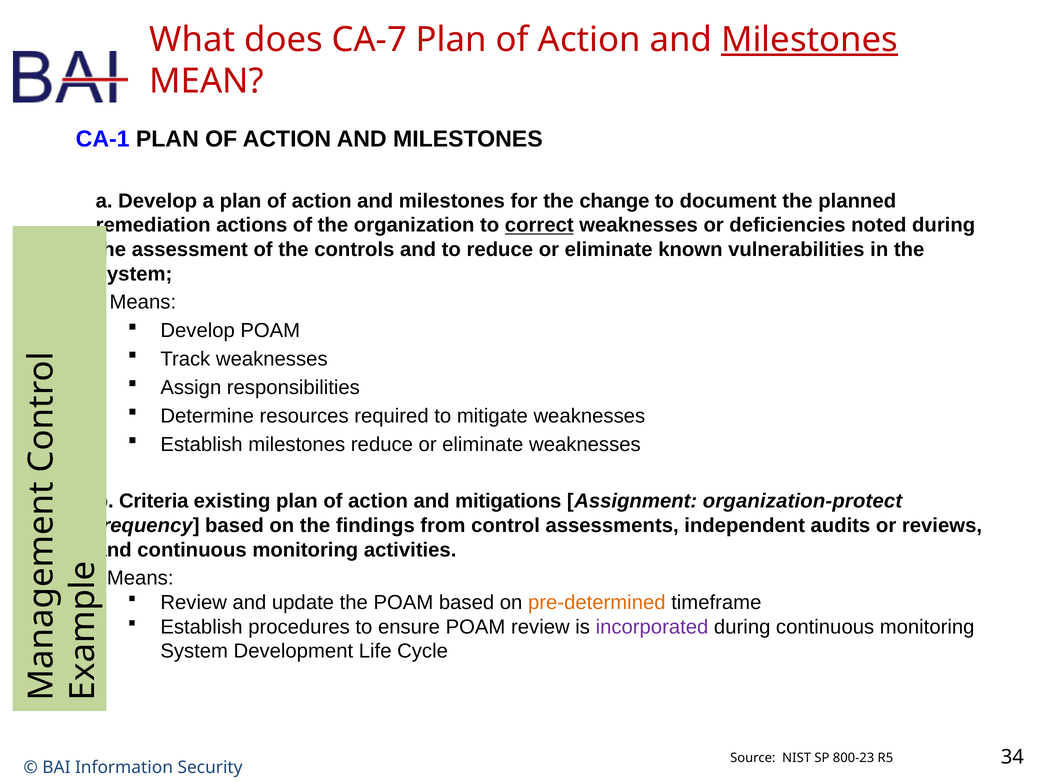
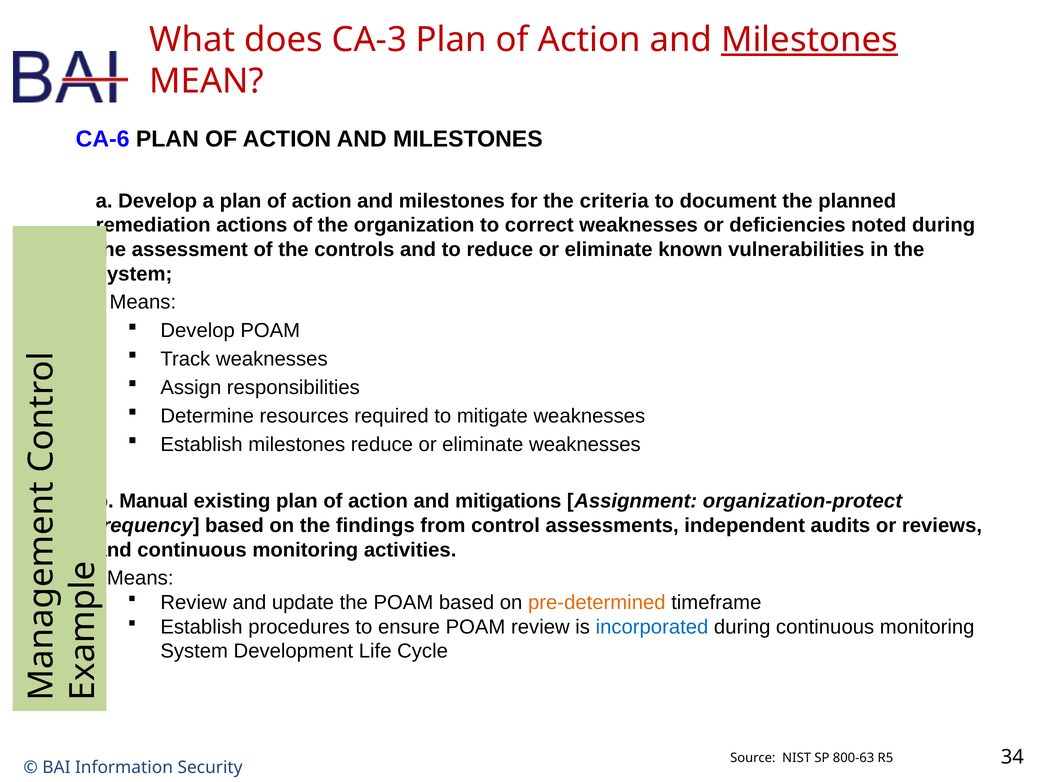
CA-7: CA-7 -> CA-3
CA-1: CA-1 -> CA-6
change: change -> criteria
correct underline: present -> none
Criteria: Criteria -> Manual
incorporated colour: purple -> blue
800-23: 800-23 -> 800-63
